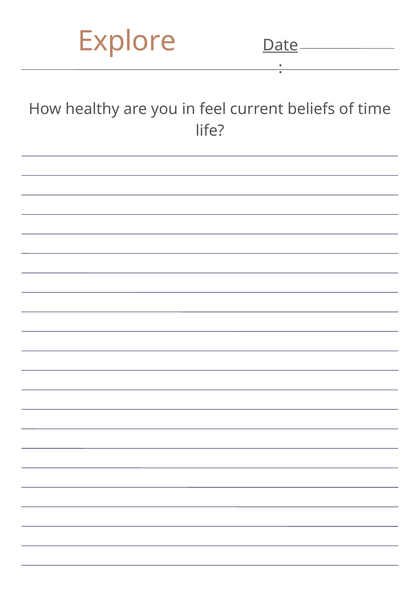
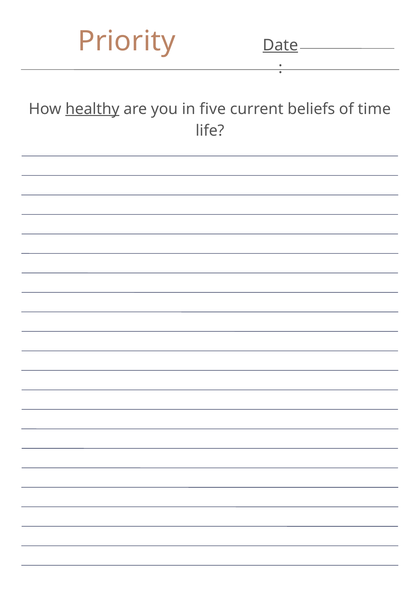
Explore: Explore -> Priority
healthy underline: none -> present
feel: feel -> five
